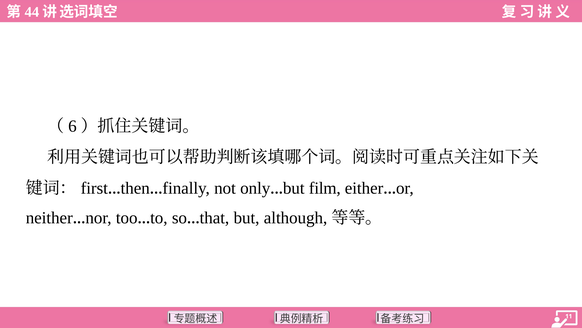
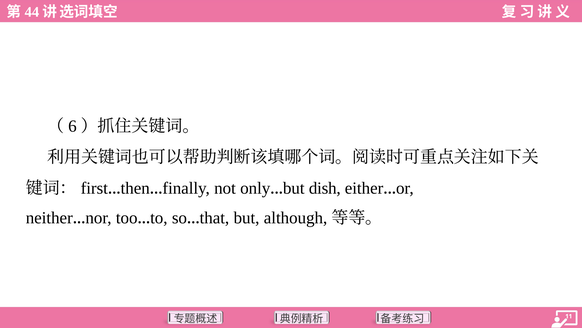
film: film -> dish
